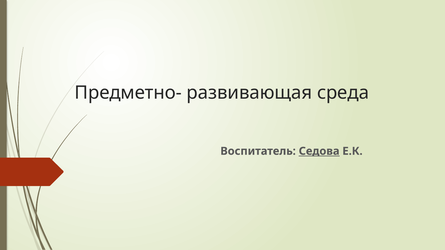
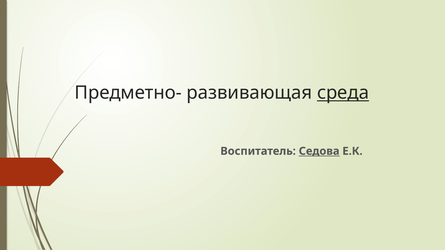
среда underline: none -> present
